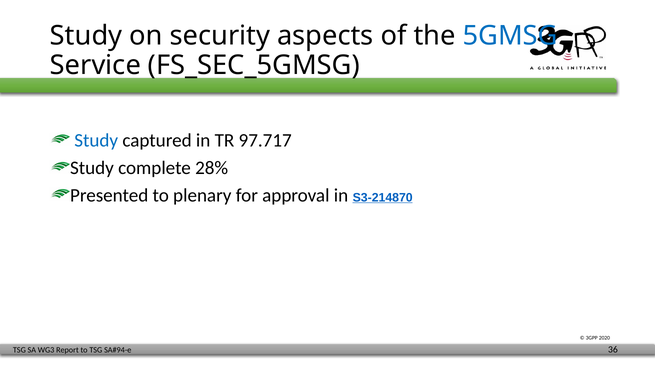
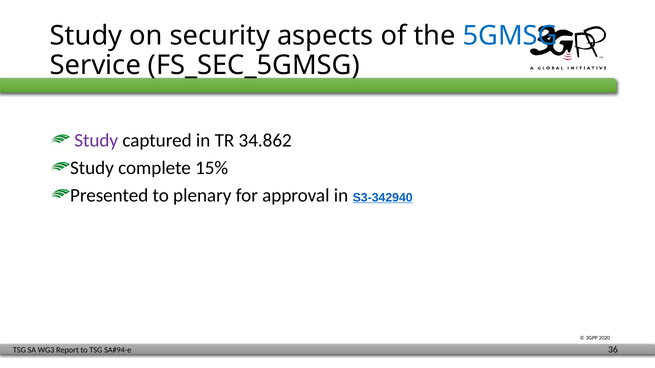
Study at (96, 141) colour: blue -> purple
97.717: 97.717 -> 34.862
28%: 28% -> 15%
S3-214870: S3-214870 -> S3-342940
